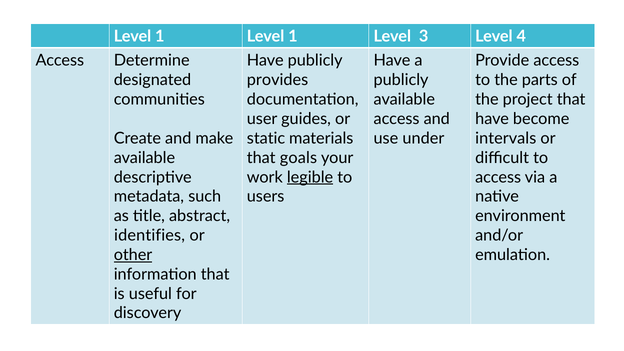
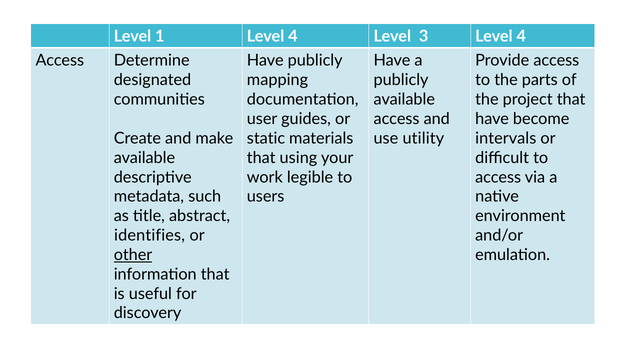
1 Level 1: 1 -> 4
provides: provides -> mapping
under: under -> utility
goals: goals -> using
legible underline: present -> none
